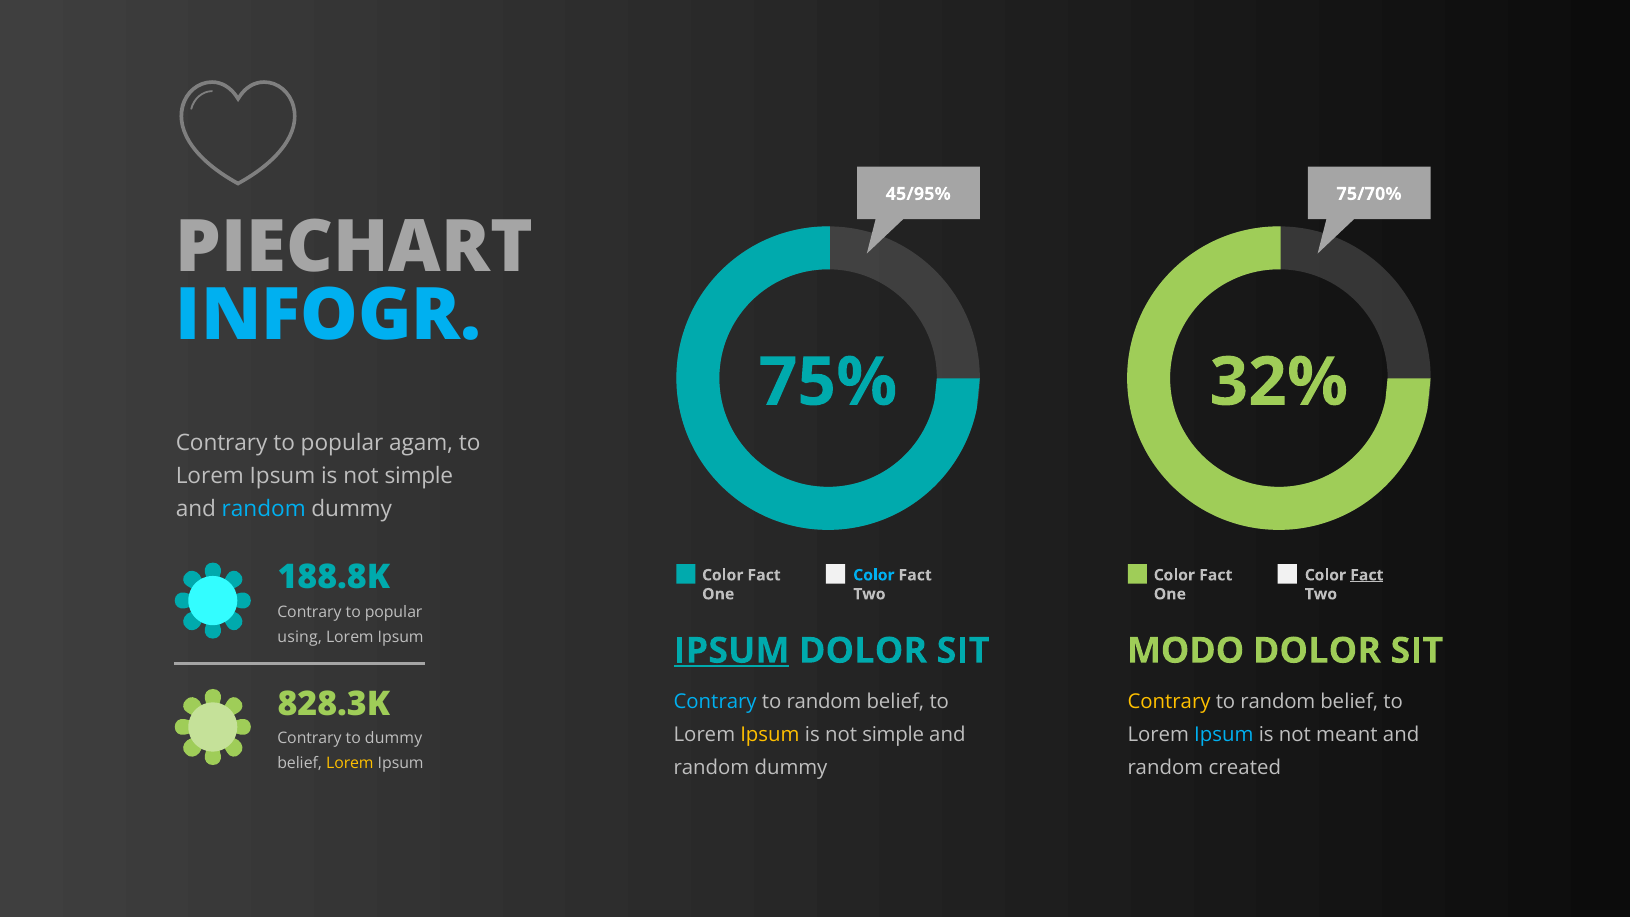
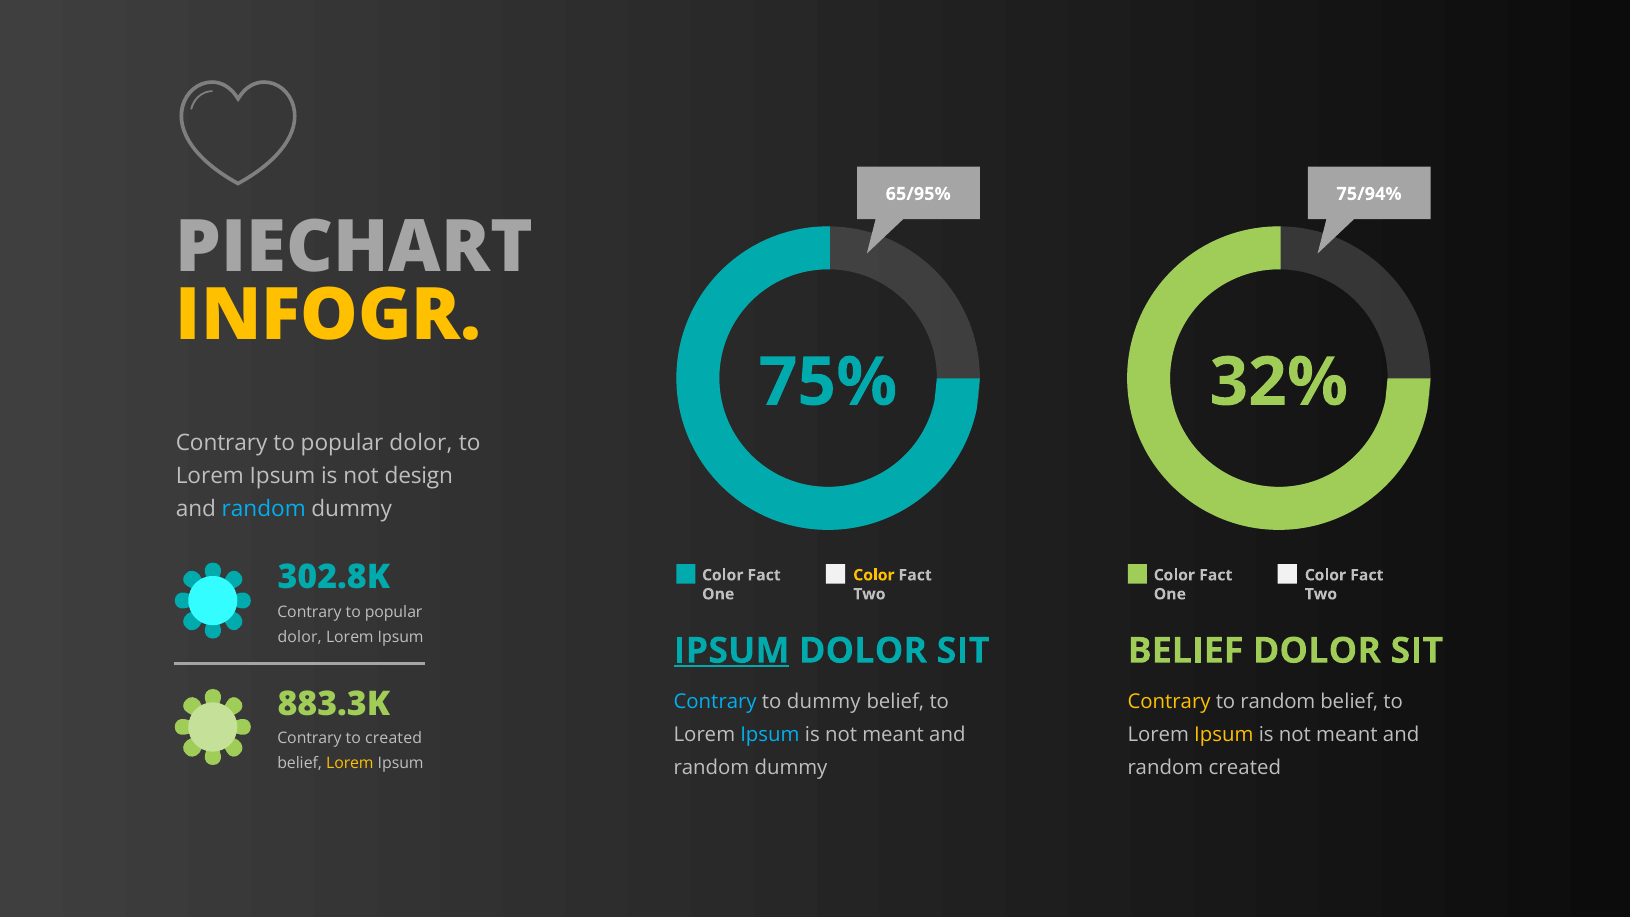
45/95%: 45/95% -> 65/95%
75/70%: 75/70% -> 75/94%
INFOGR colour: light blue -> yellow
agam at (421, 443): agam -> dolor
simple at (419, 476): simple -> design
188.8K: 188.8K -> 302.8K
Color at (874, 575) colour: light blue -> yellow
Fact at (1367, 575) underline: present -> none
using at (300, 637): using -> dolor
MODO at (1186, 651): MODO -> BELIEF
828.3K: 828.3K -> 883.3K
random at (824, 702): random -> dummy
Ipsum at (770, 735) colour: yellow -> light blue
simple at (893, 735): simple -> meant
Ipsum at (1224, 735) colour: light blue -> yellow
to dummy: dummy -> created
